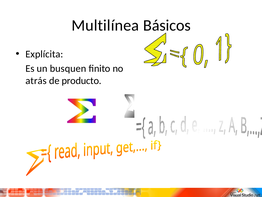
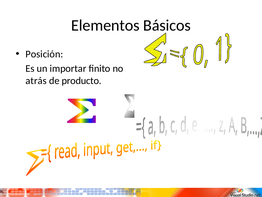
Multilínea: Multilínea -> Elementos
Explícita: Explícita -> Posición
busquen: busquen -> importar
